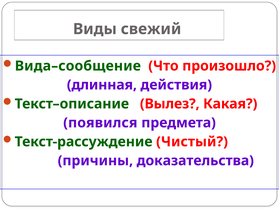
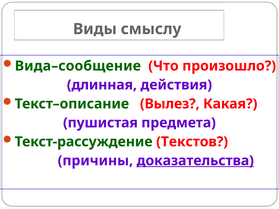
свежий: свежий -> смыслу
появился: появился -> пушистая
Чистый: Чистый -> Текстов
доказательства underline: none -> present
